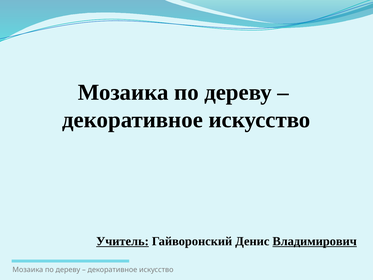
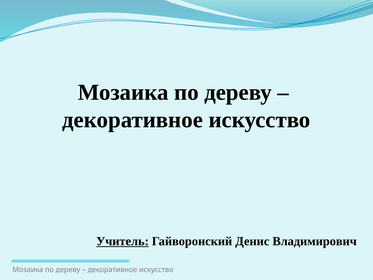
Владимирович underline: present -> none
